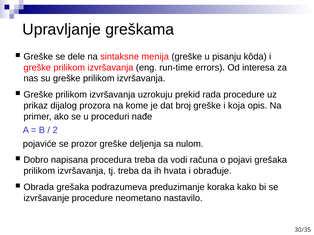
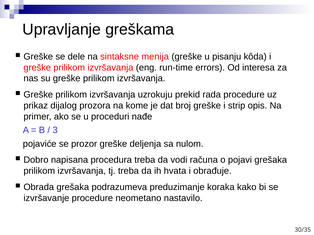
koja: koja -> strip
2: 2 -> 3
